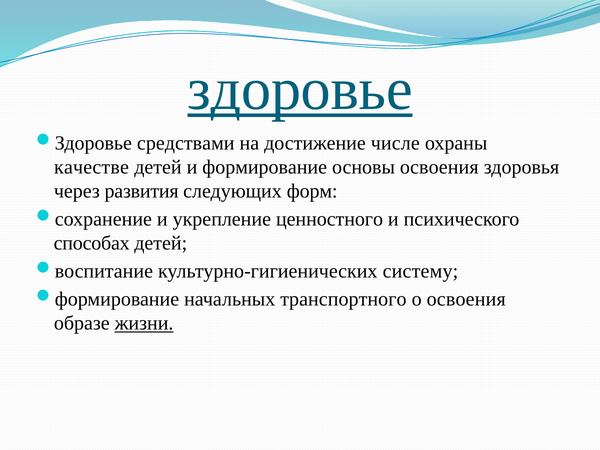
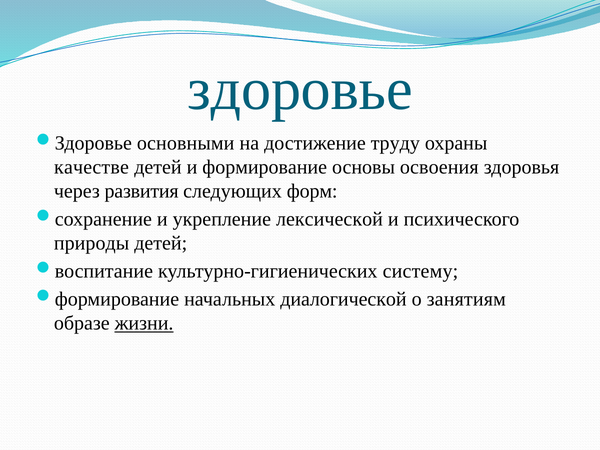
здоровье underline: present -> none
средствами: средствами -> основными
числе: числе -> труду
ценностного: ценностного -> лексической
способах: способах -> природы
транспортного: транспортного -> диалогической
о освоения: освоения -> занятиям
